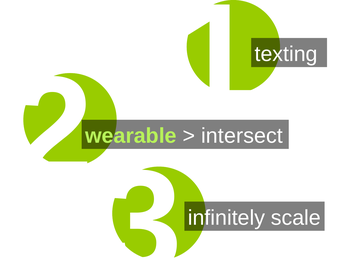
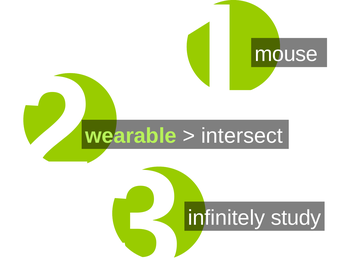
texting: texting -> mouse
scale: scale -> study
